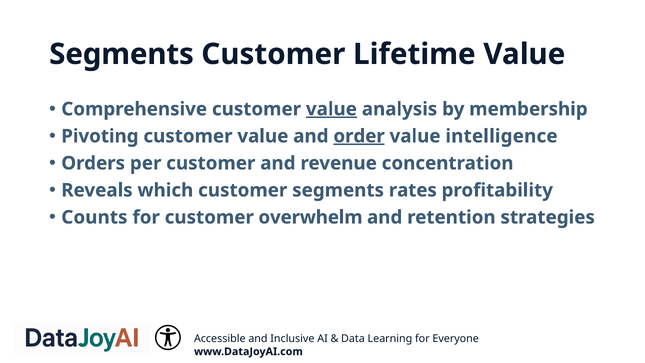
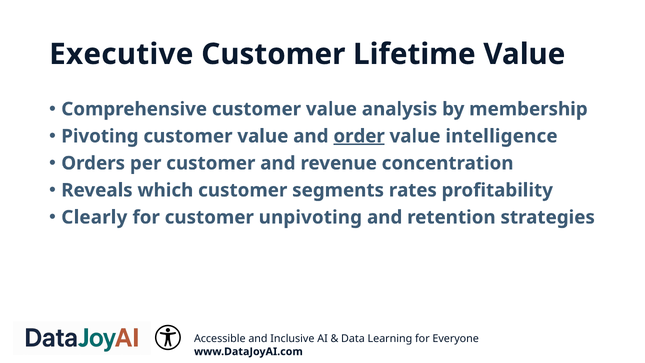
Segments at (122, 54): Segments -> Executive
value at (331, 109) underline: present -> none
Counts: Counts -> Clearly
overwhelm: overwhelm -> unpivoting
